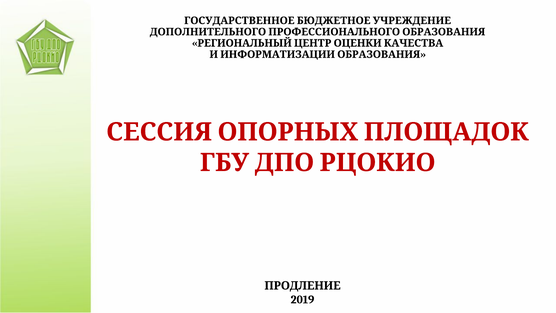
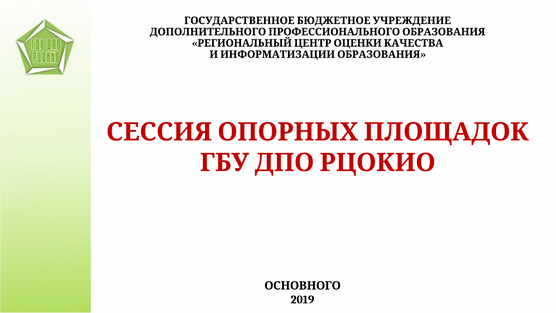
ПРОДЛЕНИЕ: ПРОДЛЕНИЕ -> ОСНОВНОГО
